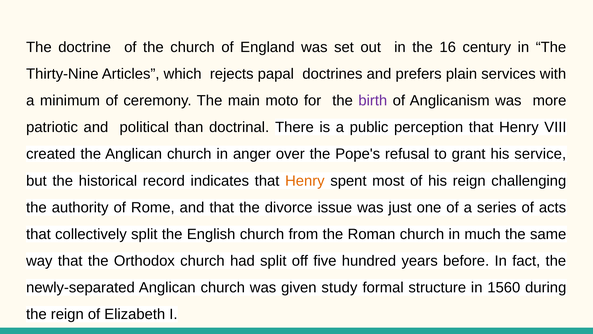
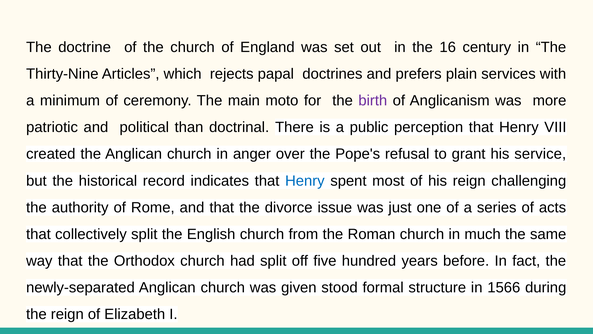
Henry at (305, 181) colour: orange -> blue
study: study -> stood
1560: 1560 -> 1566
